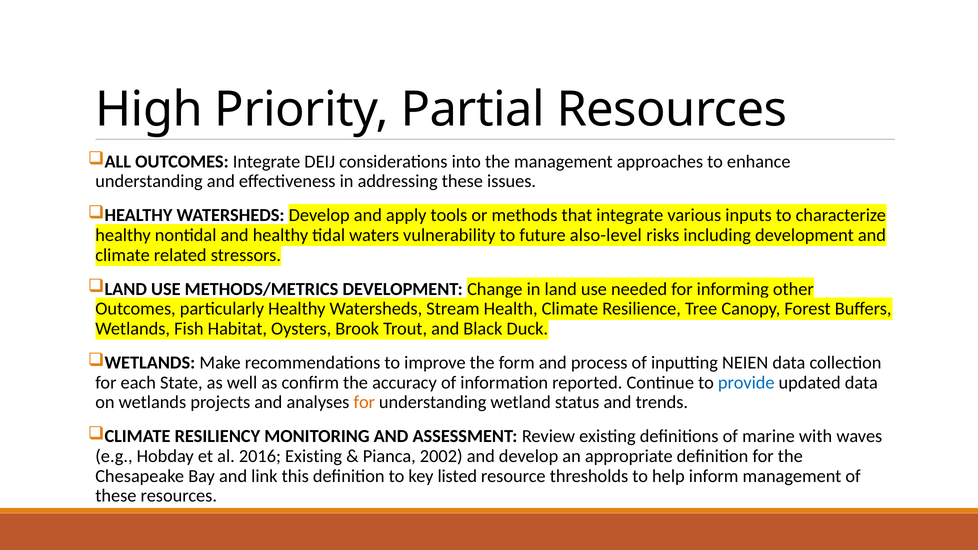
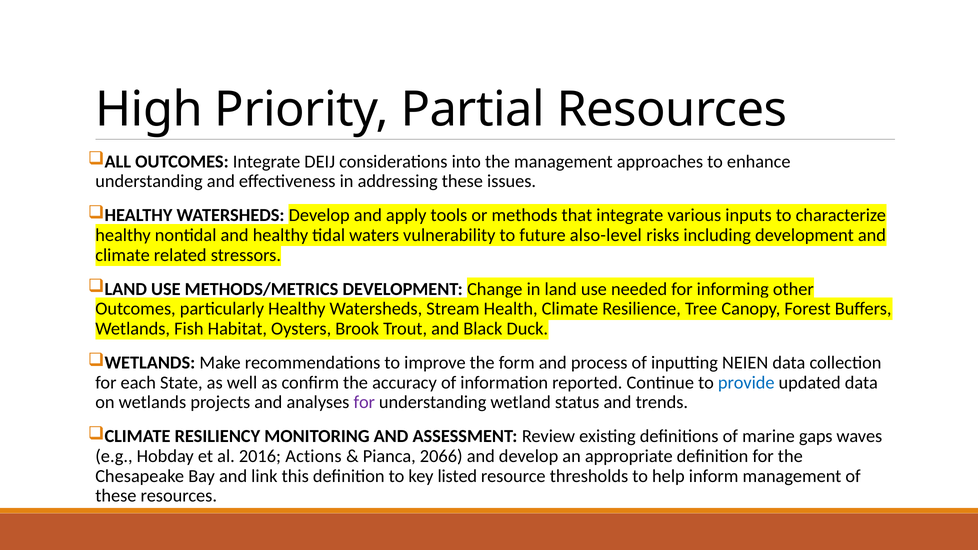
for at (364, 402) colour: orange -> purple
with: with -> gaps
2016 Existing: Existing -> Actions
2002: 2002 -> 2066
